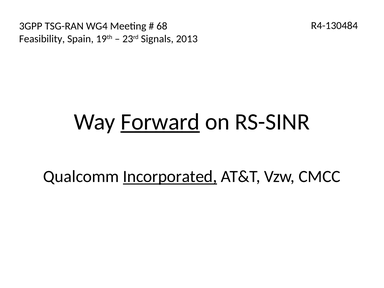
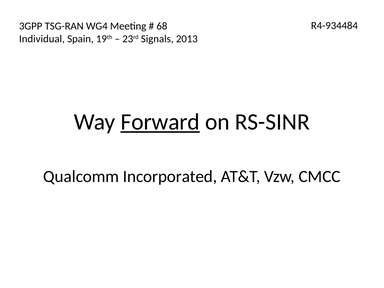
R4-130484: R4-130484 -> R4-934484
Feasibility: Feasibility -> Individual
Incorporated underline: present -> none
